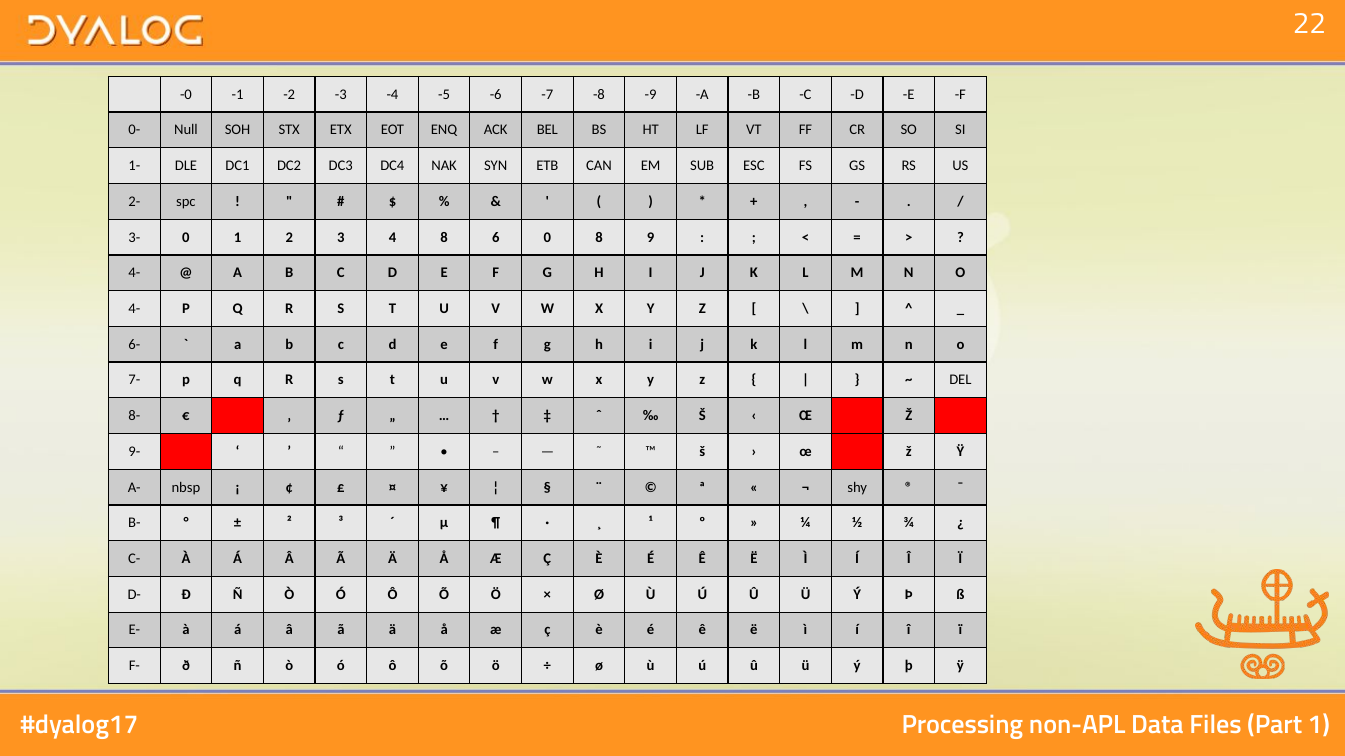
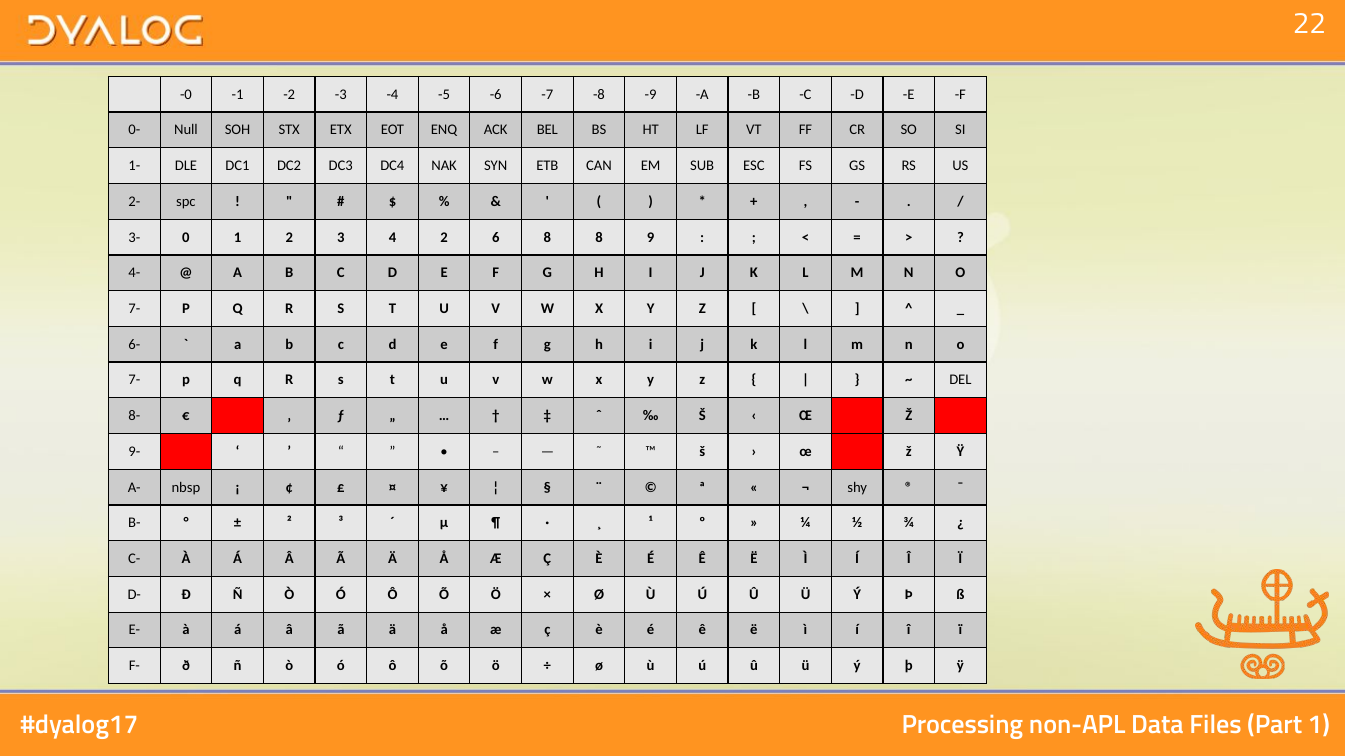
4 8: 8 -> 2
6 0: 0 -> 8
4- at (134, 309): 4- -> 7-
